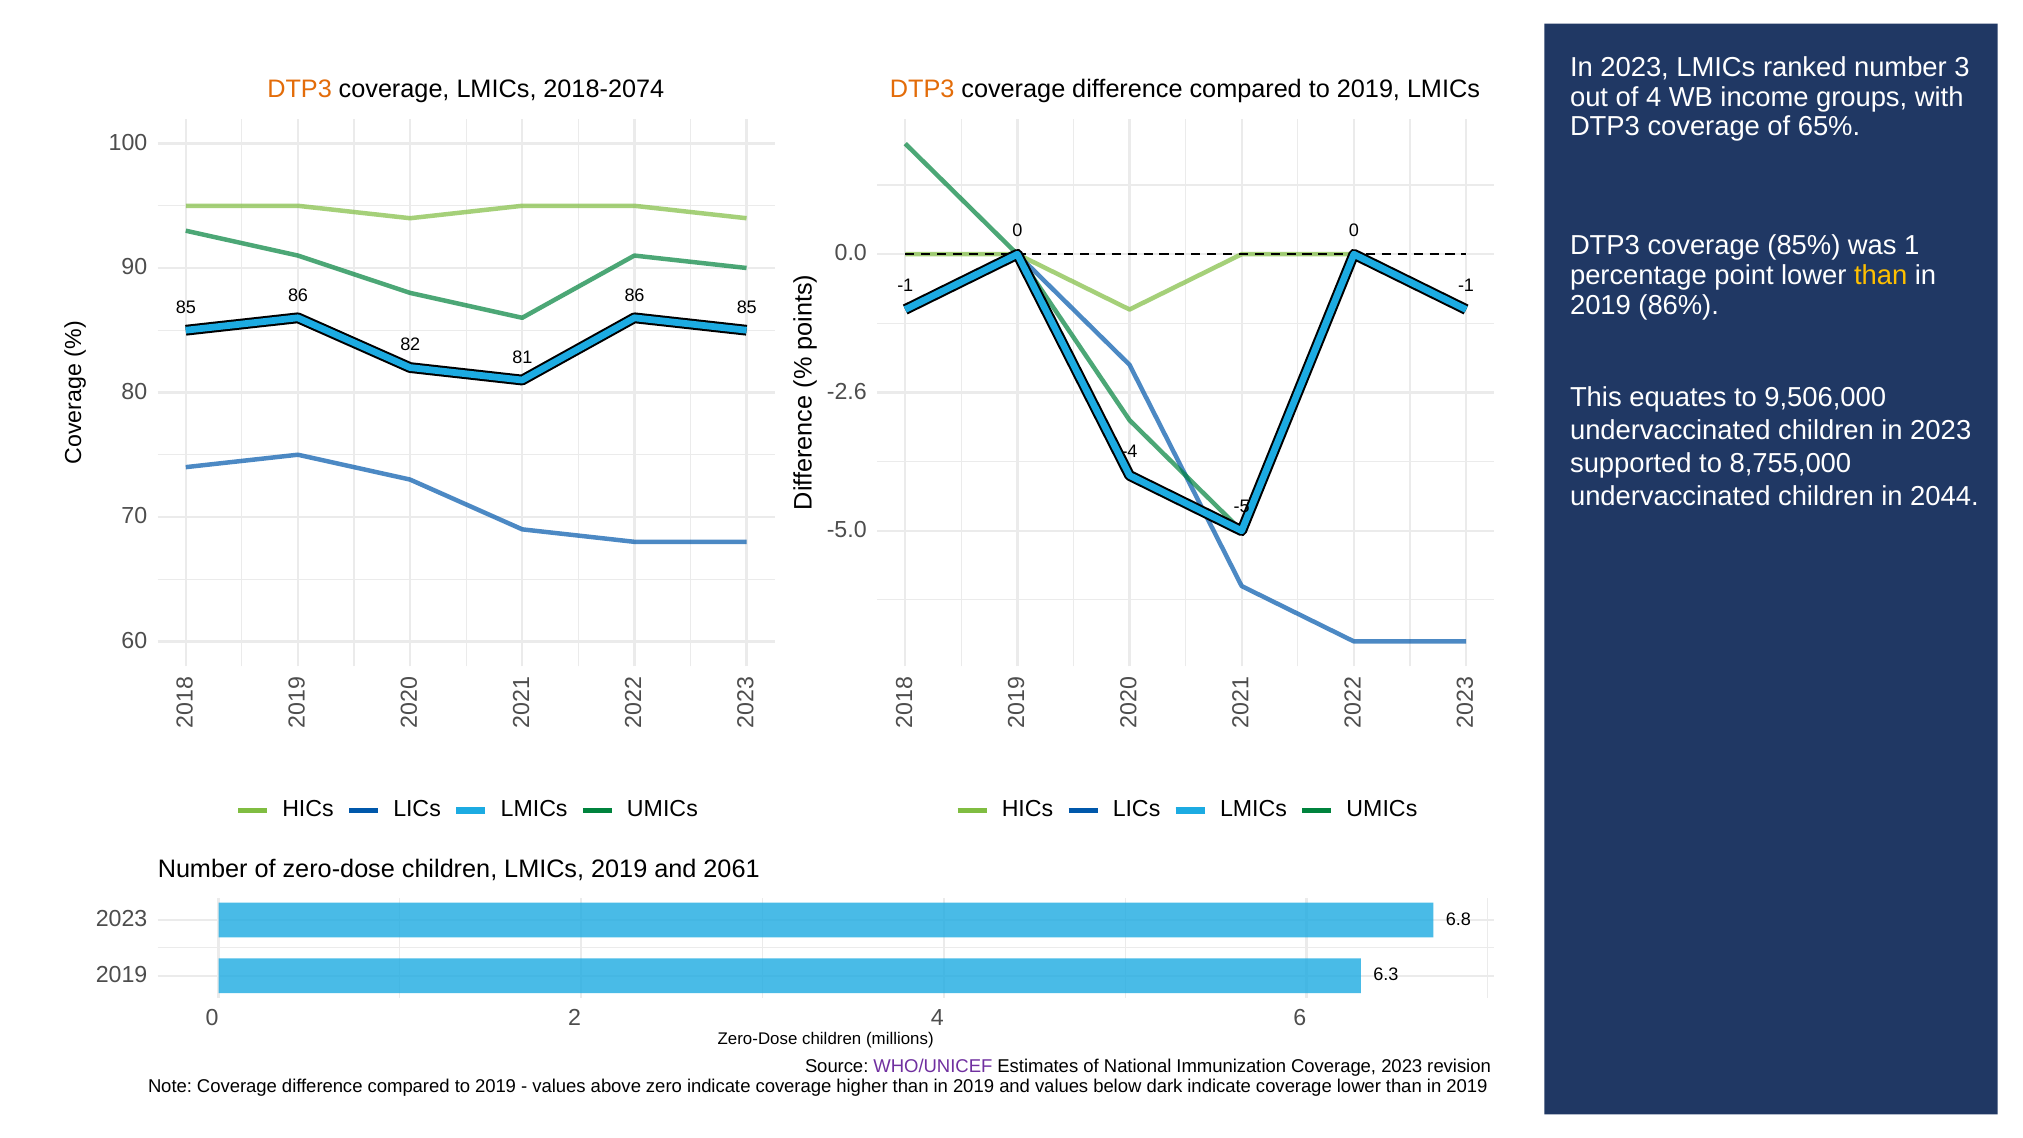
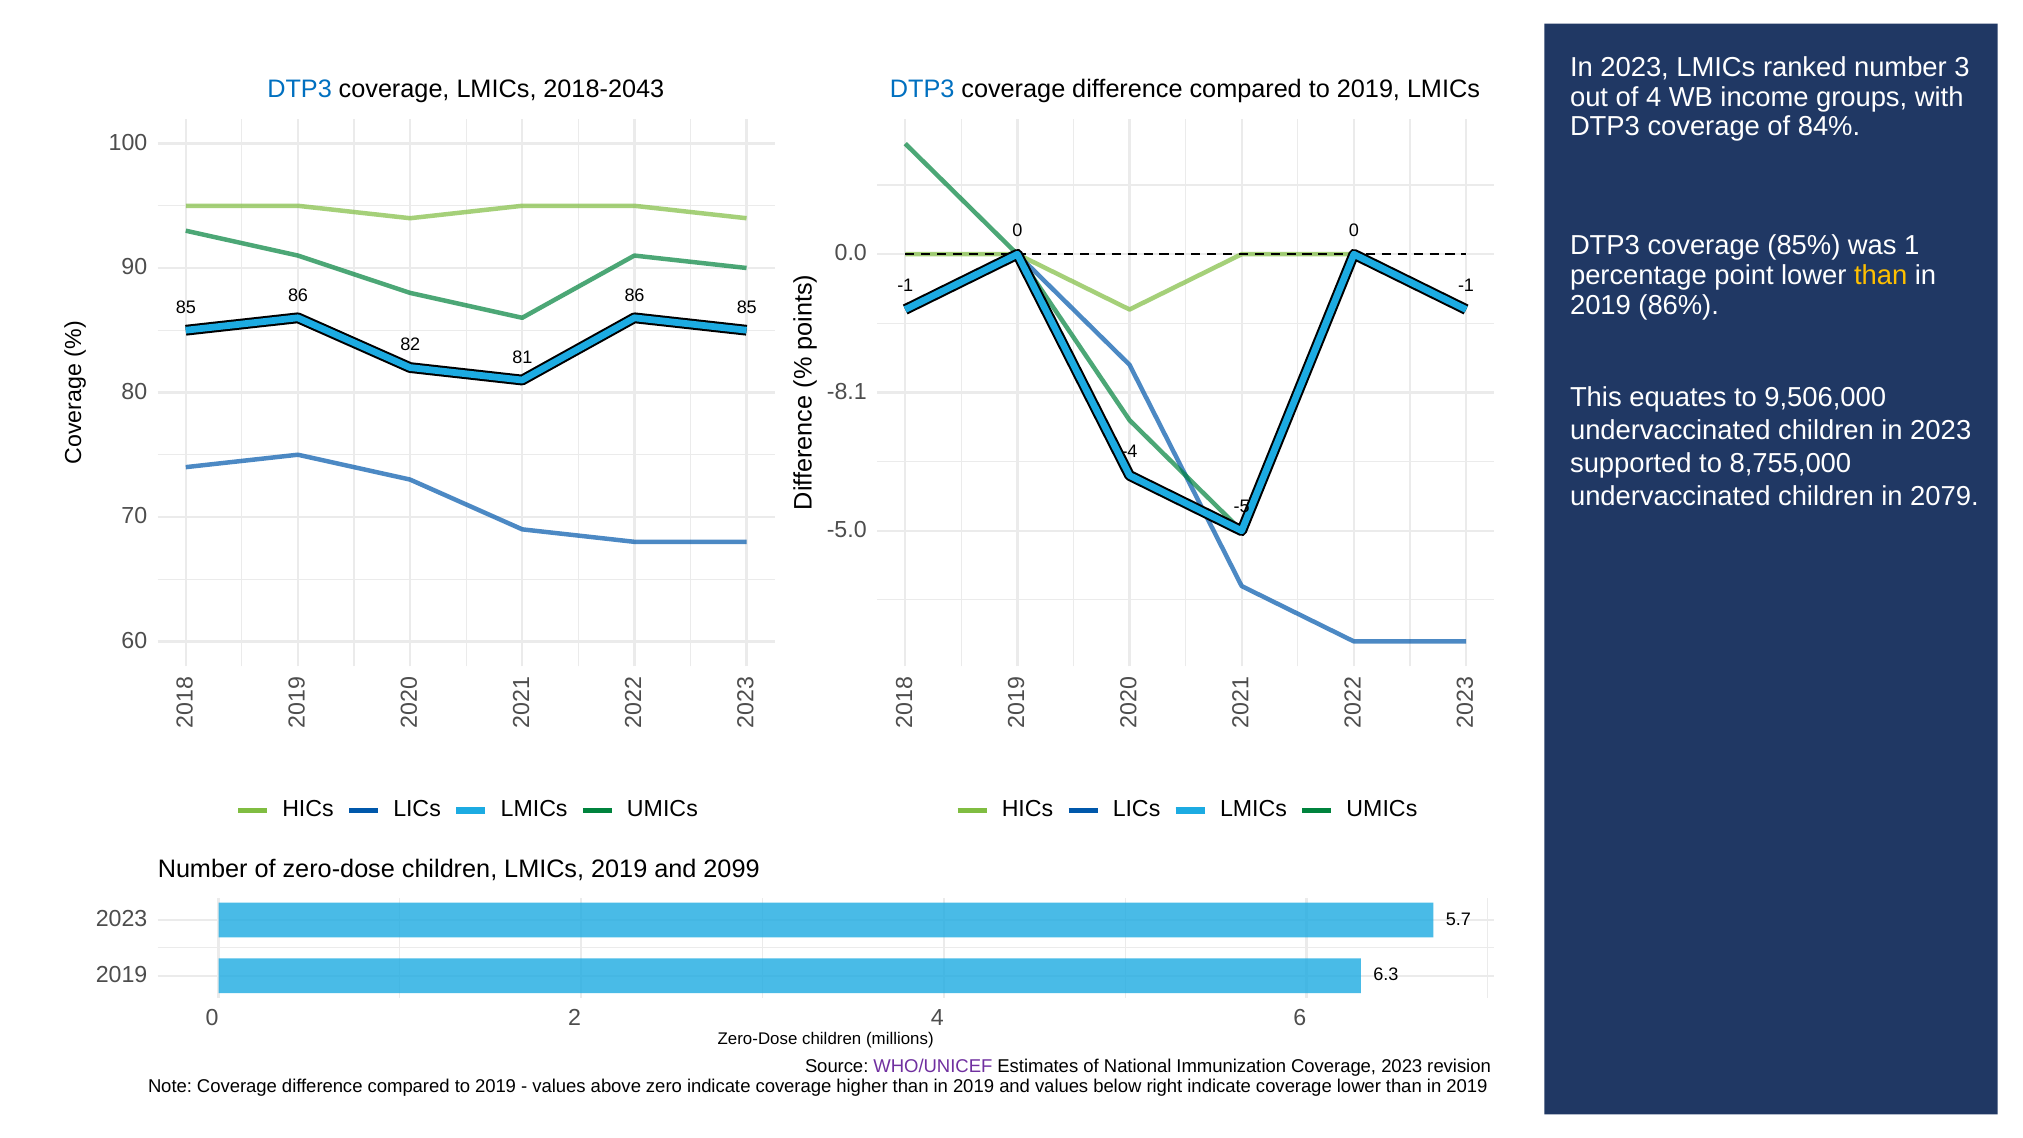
DTP3 at (300, 89) colour: orange -> blue
2018-2074: 2018-2074 -> 2018-2043
DTP3 at (922, 89) colour: orange -> blue
65%: 65% -> 84%
-2.6: -2.6 -> -8.1
2044: 2044 -> 2079
2061: 2061 -> 2099
6.8: 6.8 -> 5.7
dark: dark -> right
